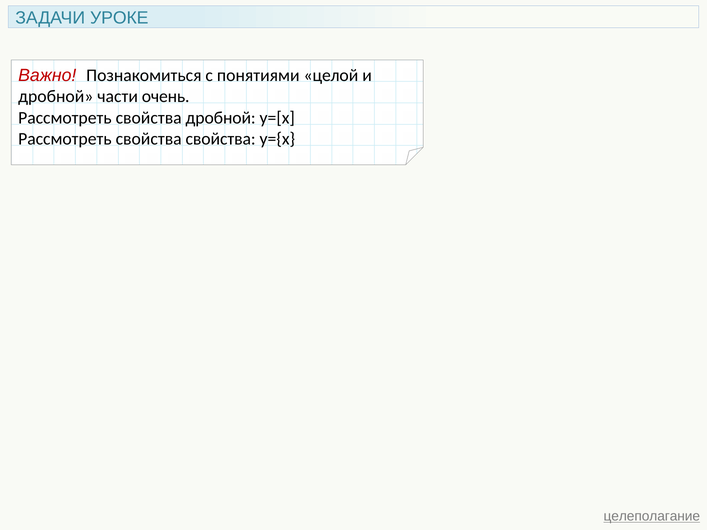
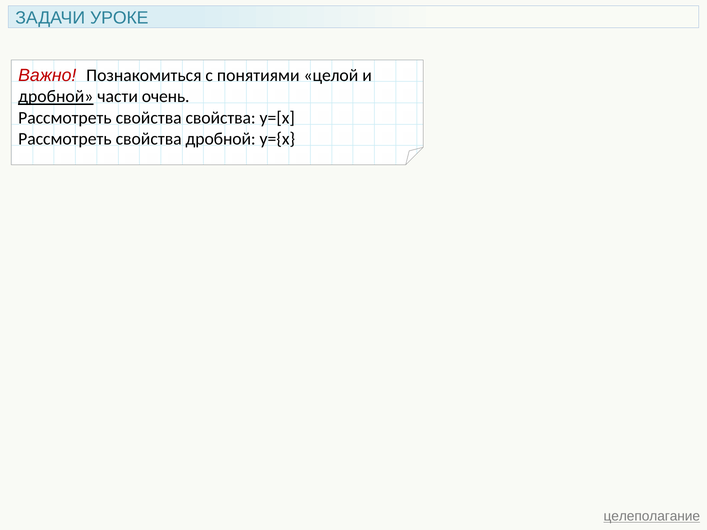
дробной at (56, 97) underline: none -> present
свойства дробной: дробной -> свойства
свойства свойства: свойства -> дробной
